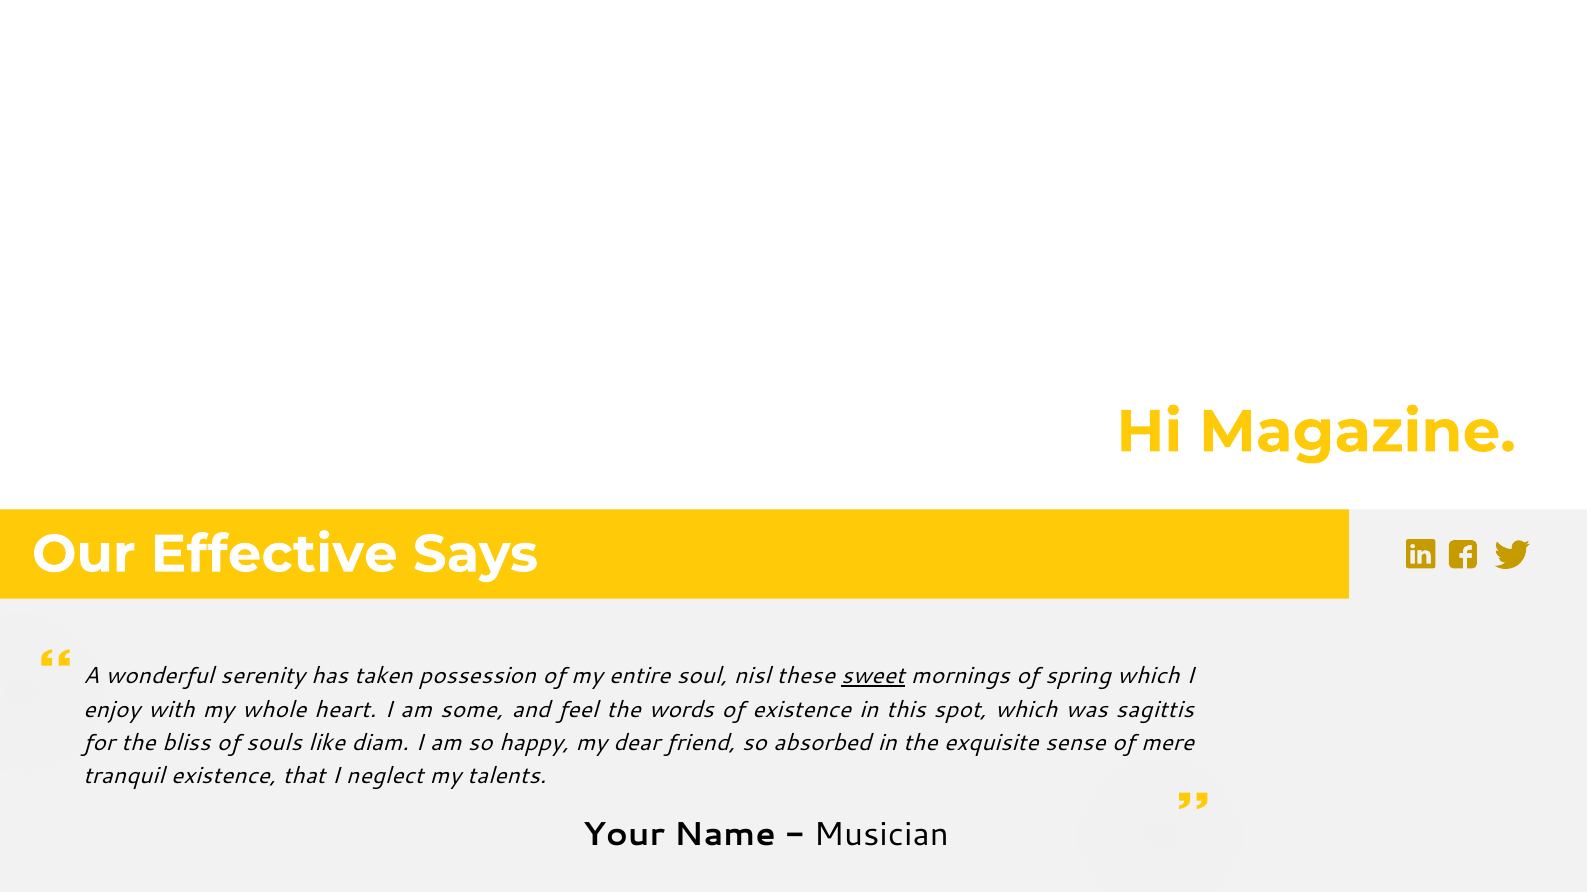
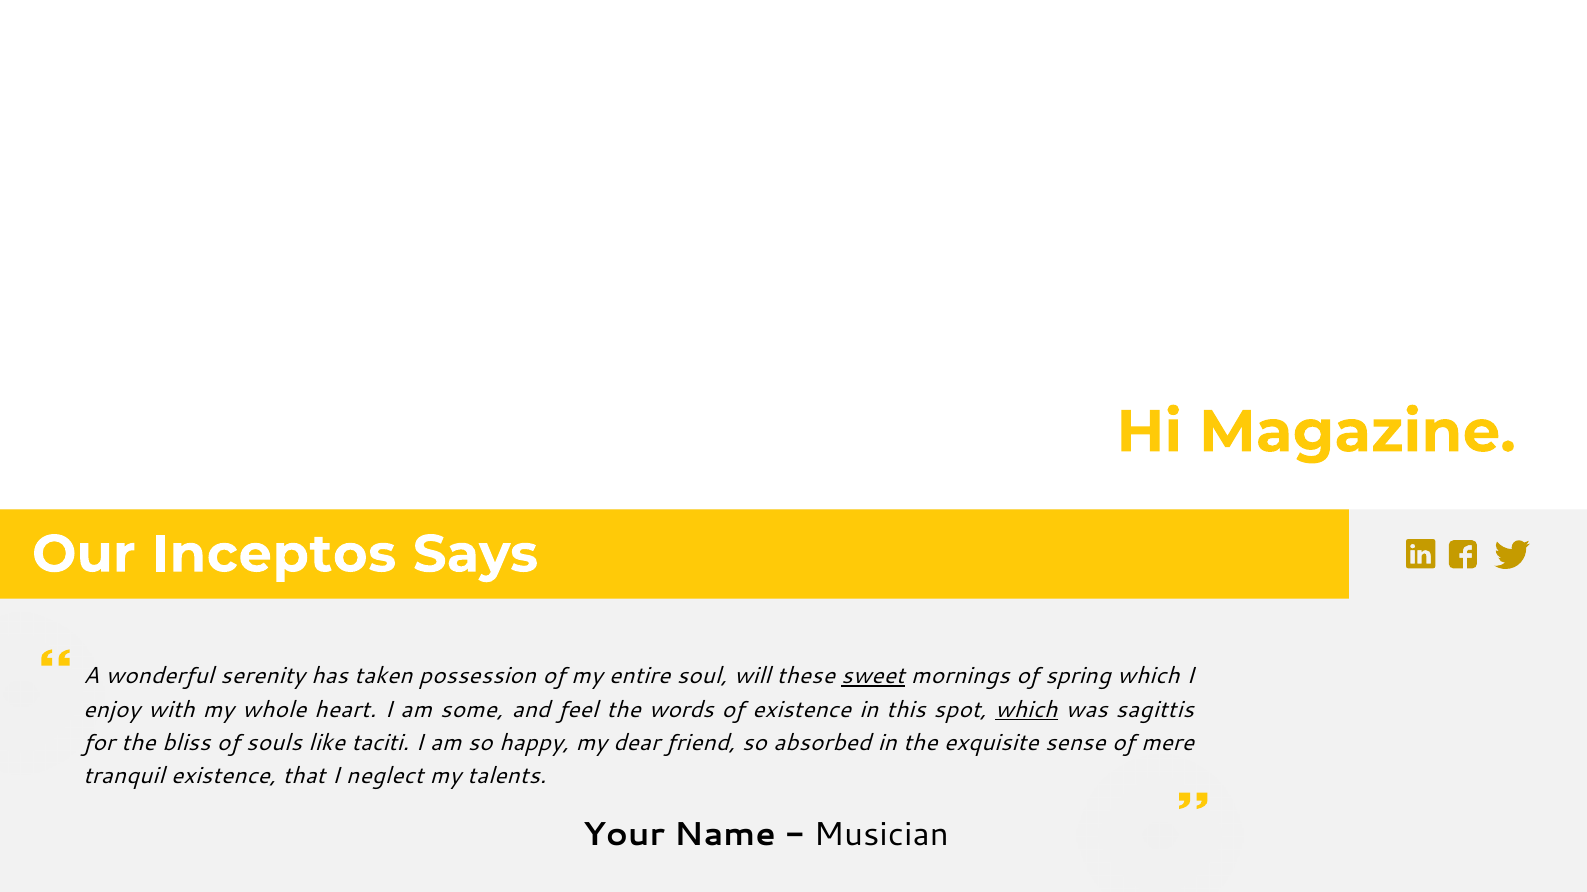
Effective: Effective -> Inceptos
nisl: nisl -> will
which at (1026, 710) underline: none -> present
diam: diam -> taciti
